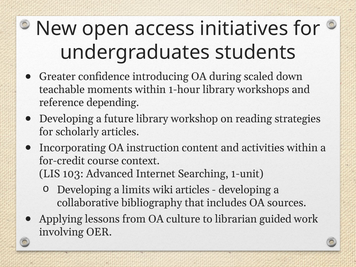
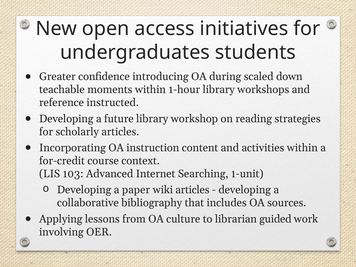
depending: depending -> instructed
limits: limits -> paper
